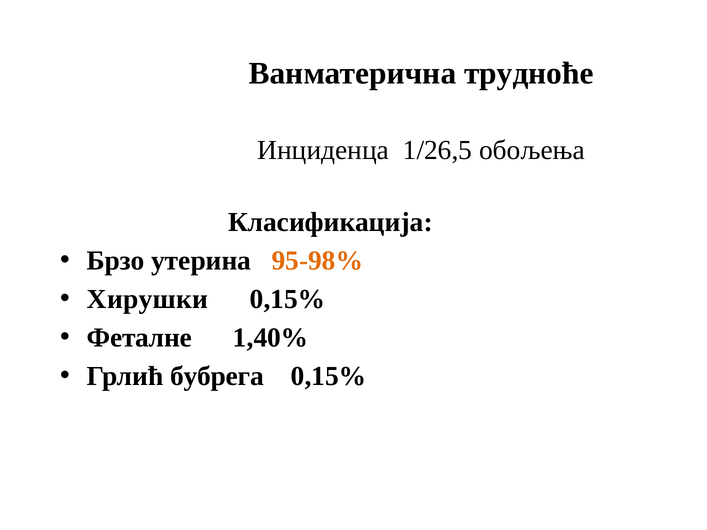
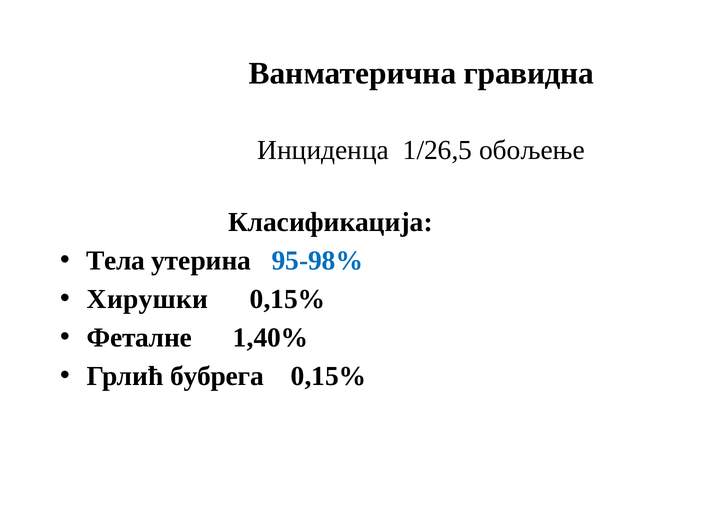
трудноће: трудноће -> гравидна
обољења: обољења -> обољење
Брзо: Брзо -> Тела
95-98% colour: orange -> blue
